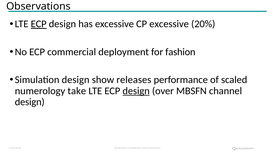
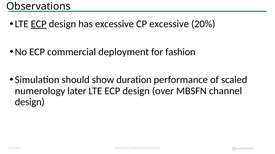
Simulation design: design -> should
releases: releases -> duration
take: take -> later
design at (136, 91) underline: present -> none
